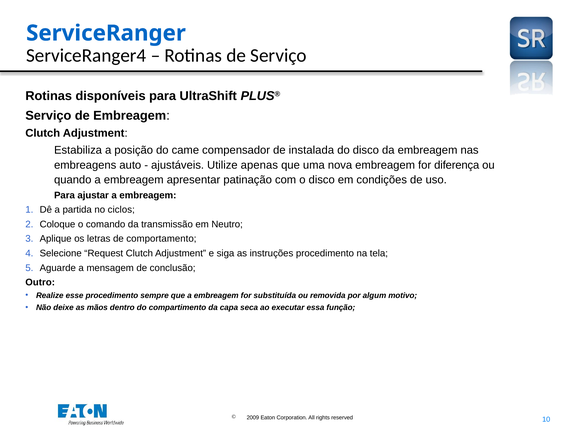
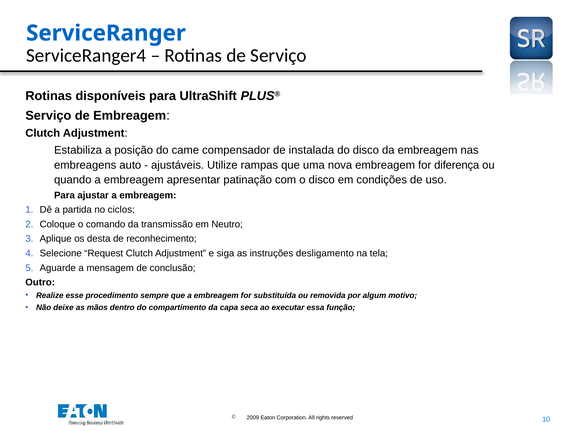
apenas: apenas -> rampas
letras: letras -> desta
comportamento: comportamento -> reconhecimento
instruções procedimento: procedimento -> desligamento
